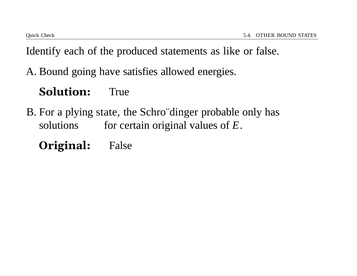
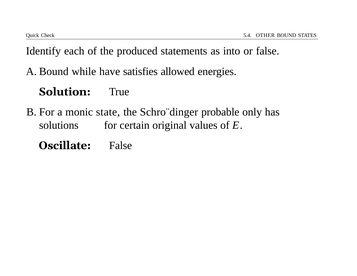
like: like -> into
going: going -> while
plying: plying -> monic
Original at (65, 145): Original -> Oscillate
